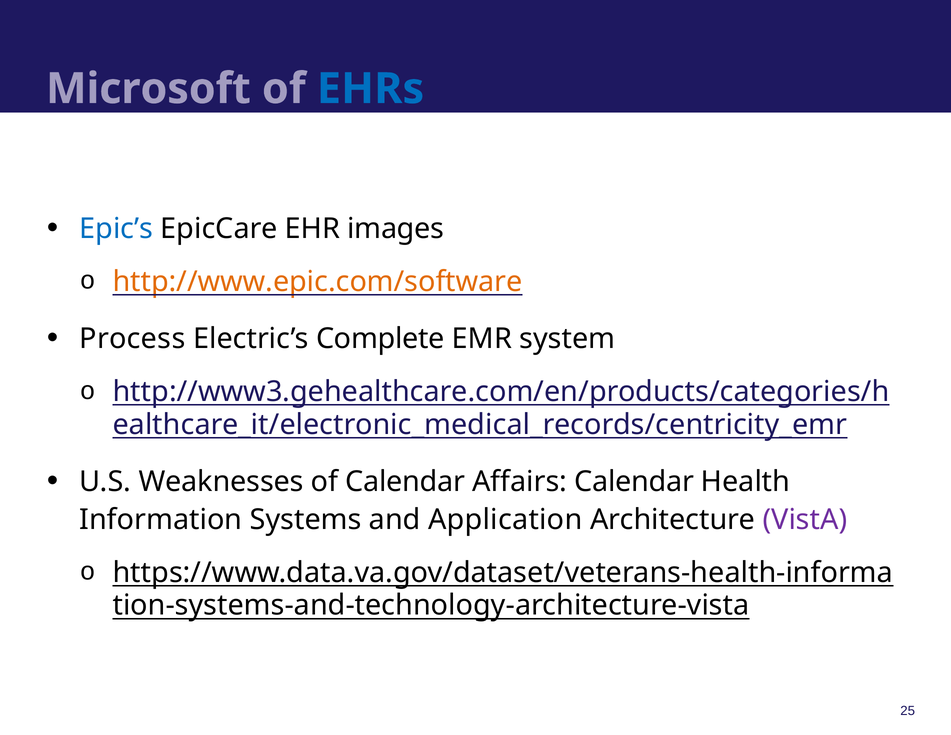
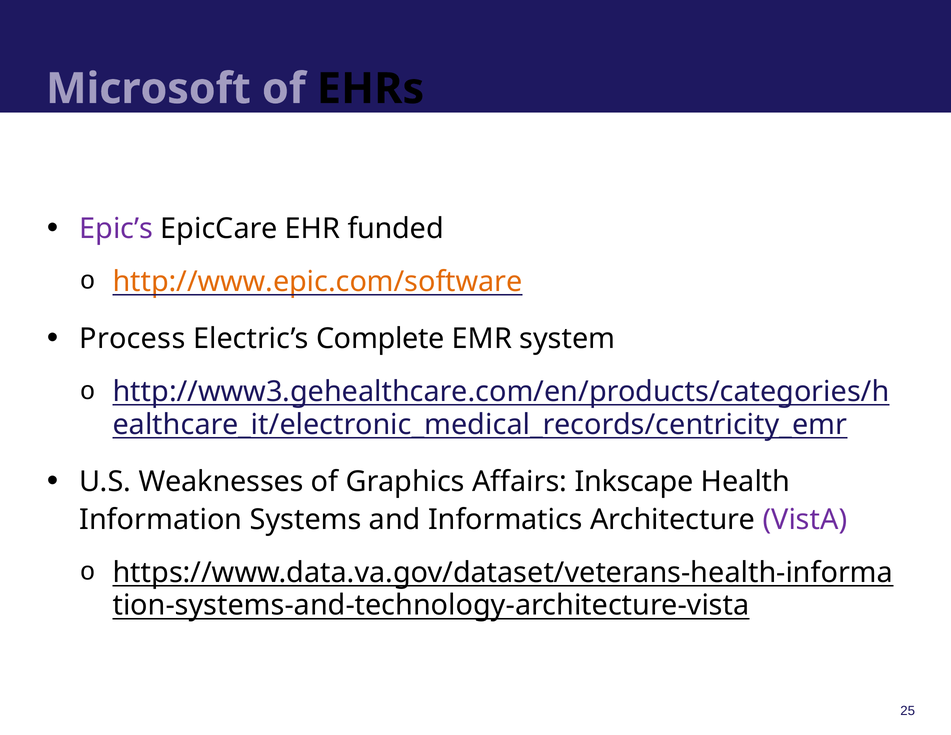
EHRs colour: blue -> black
Epic’s colour: blue -> purple
images: images -> funded
of Calendar: Calendar -> Graphics
Affairs Calendar: Calendar -> Inkscape
Application: Application -> Informatics
